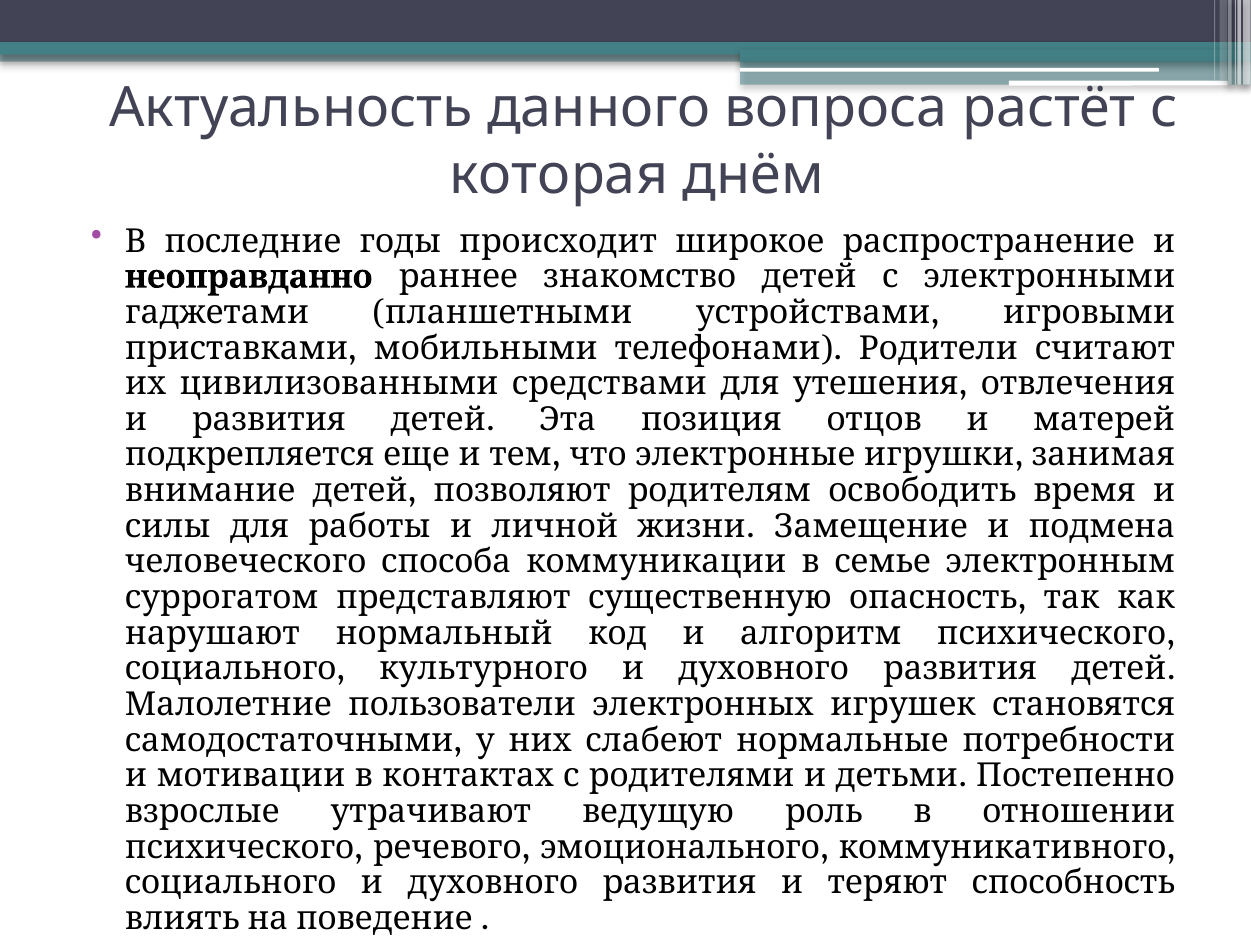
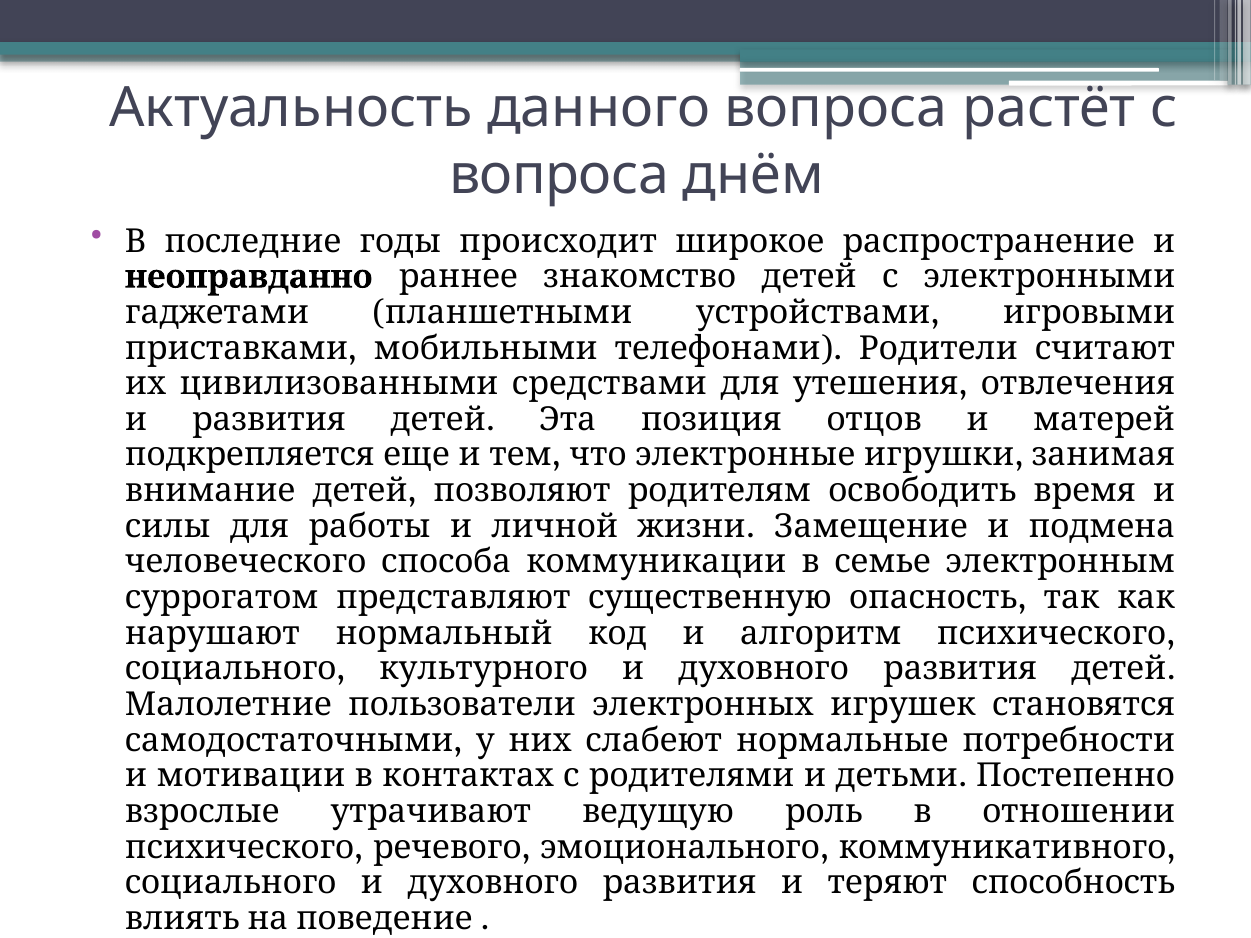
которая at (559, 175): которая -> вопроса
